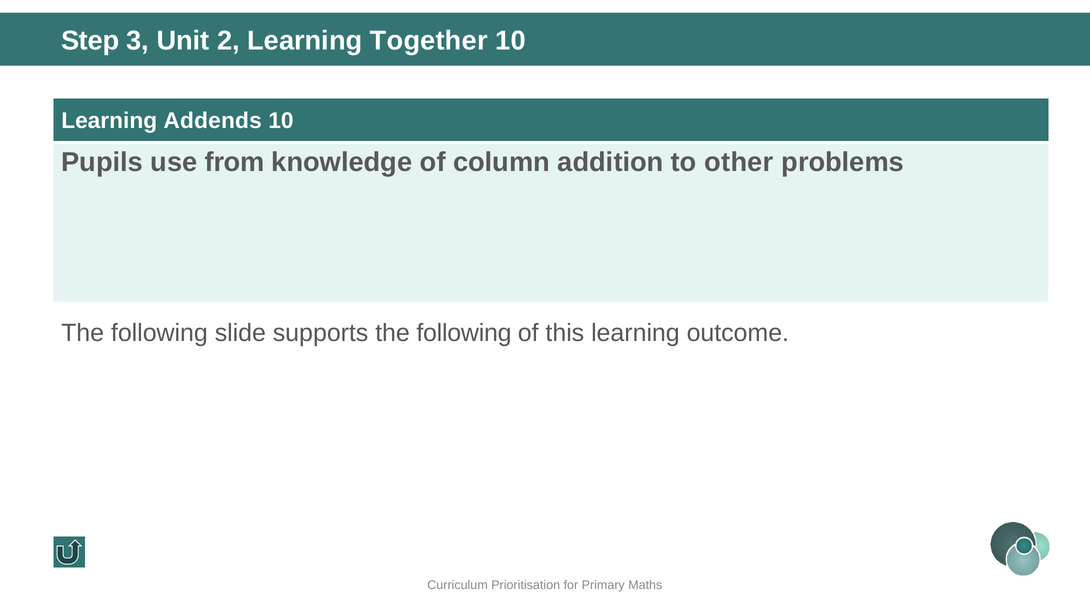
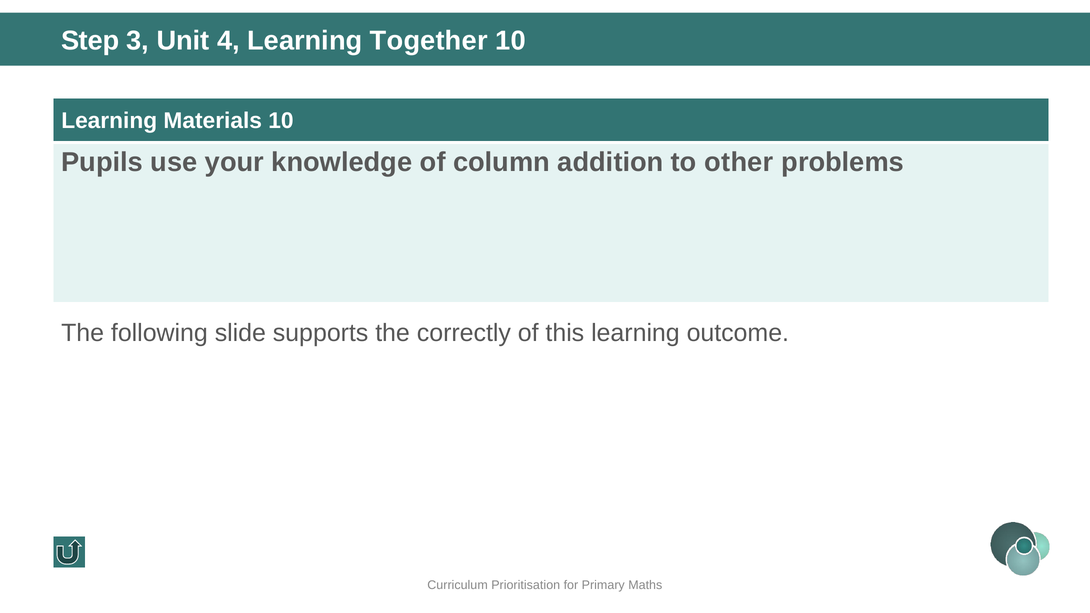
2: 2 -> 4
Addends: Addends -> Materials
from: from -> your
supports the following: following -> correctly
